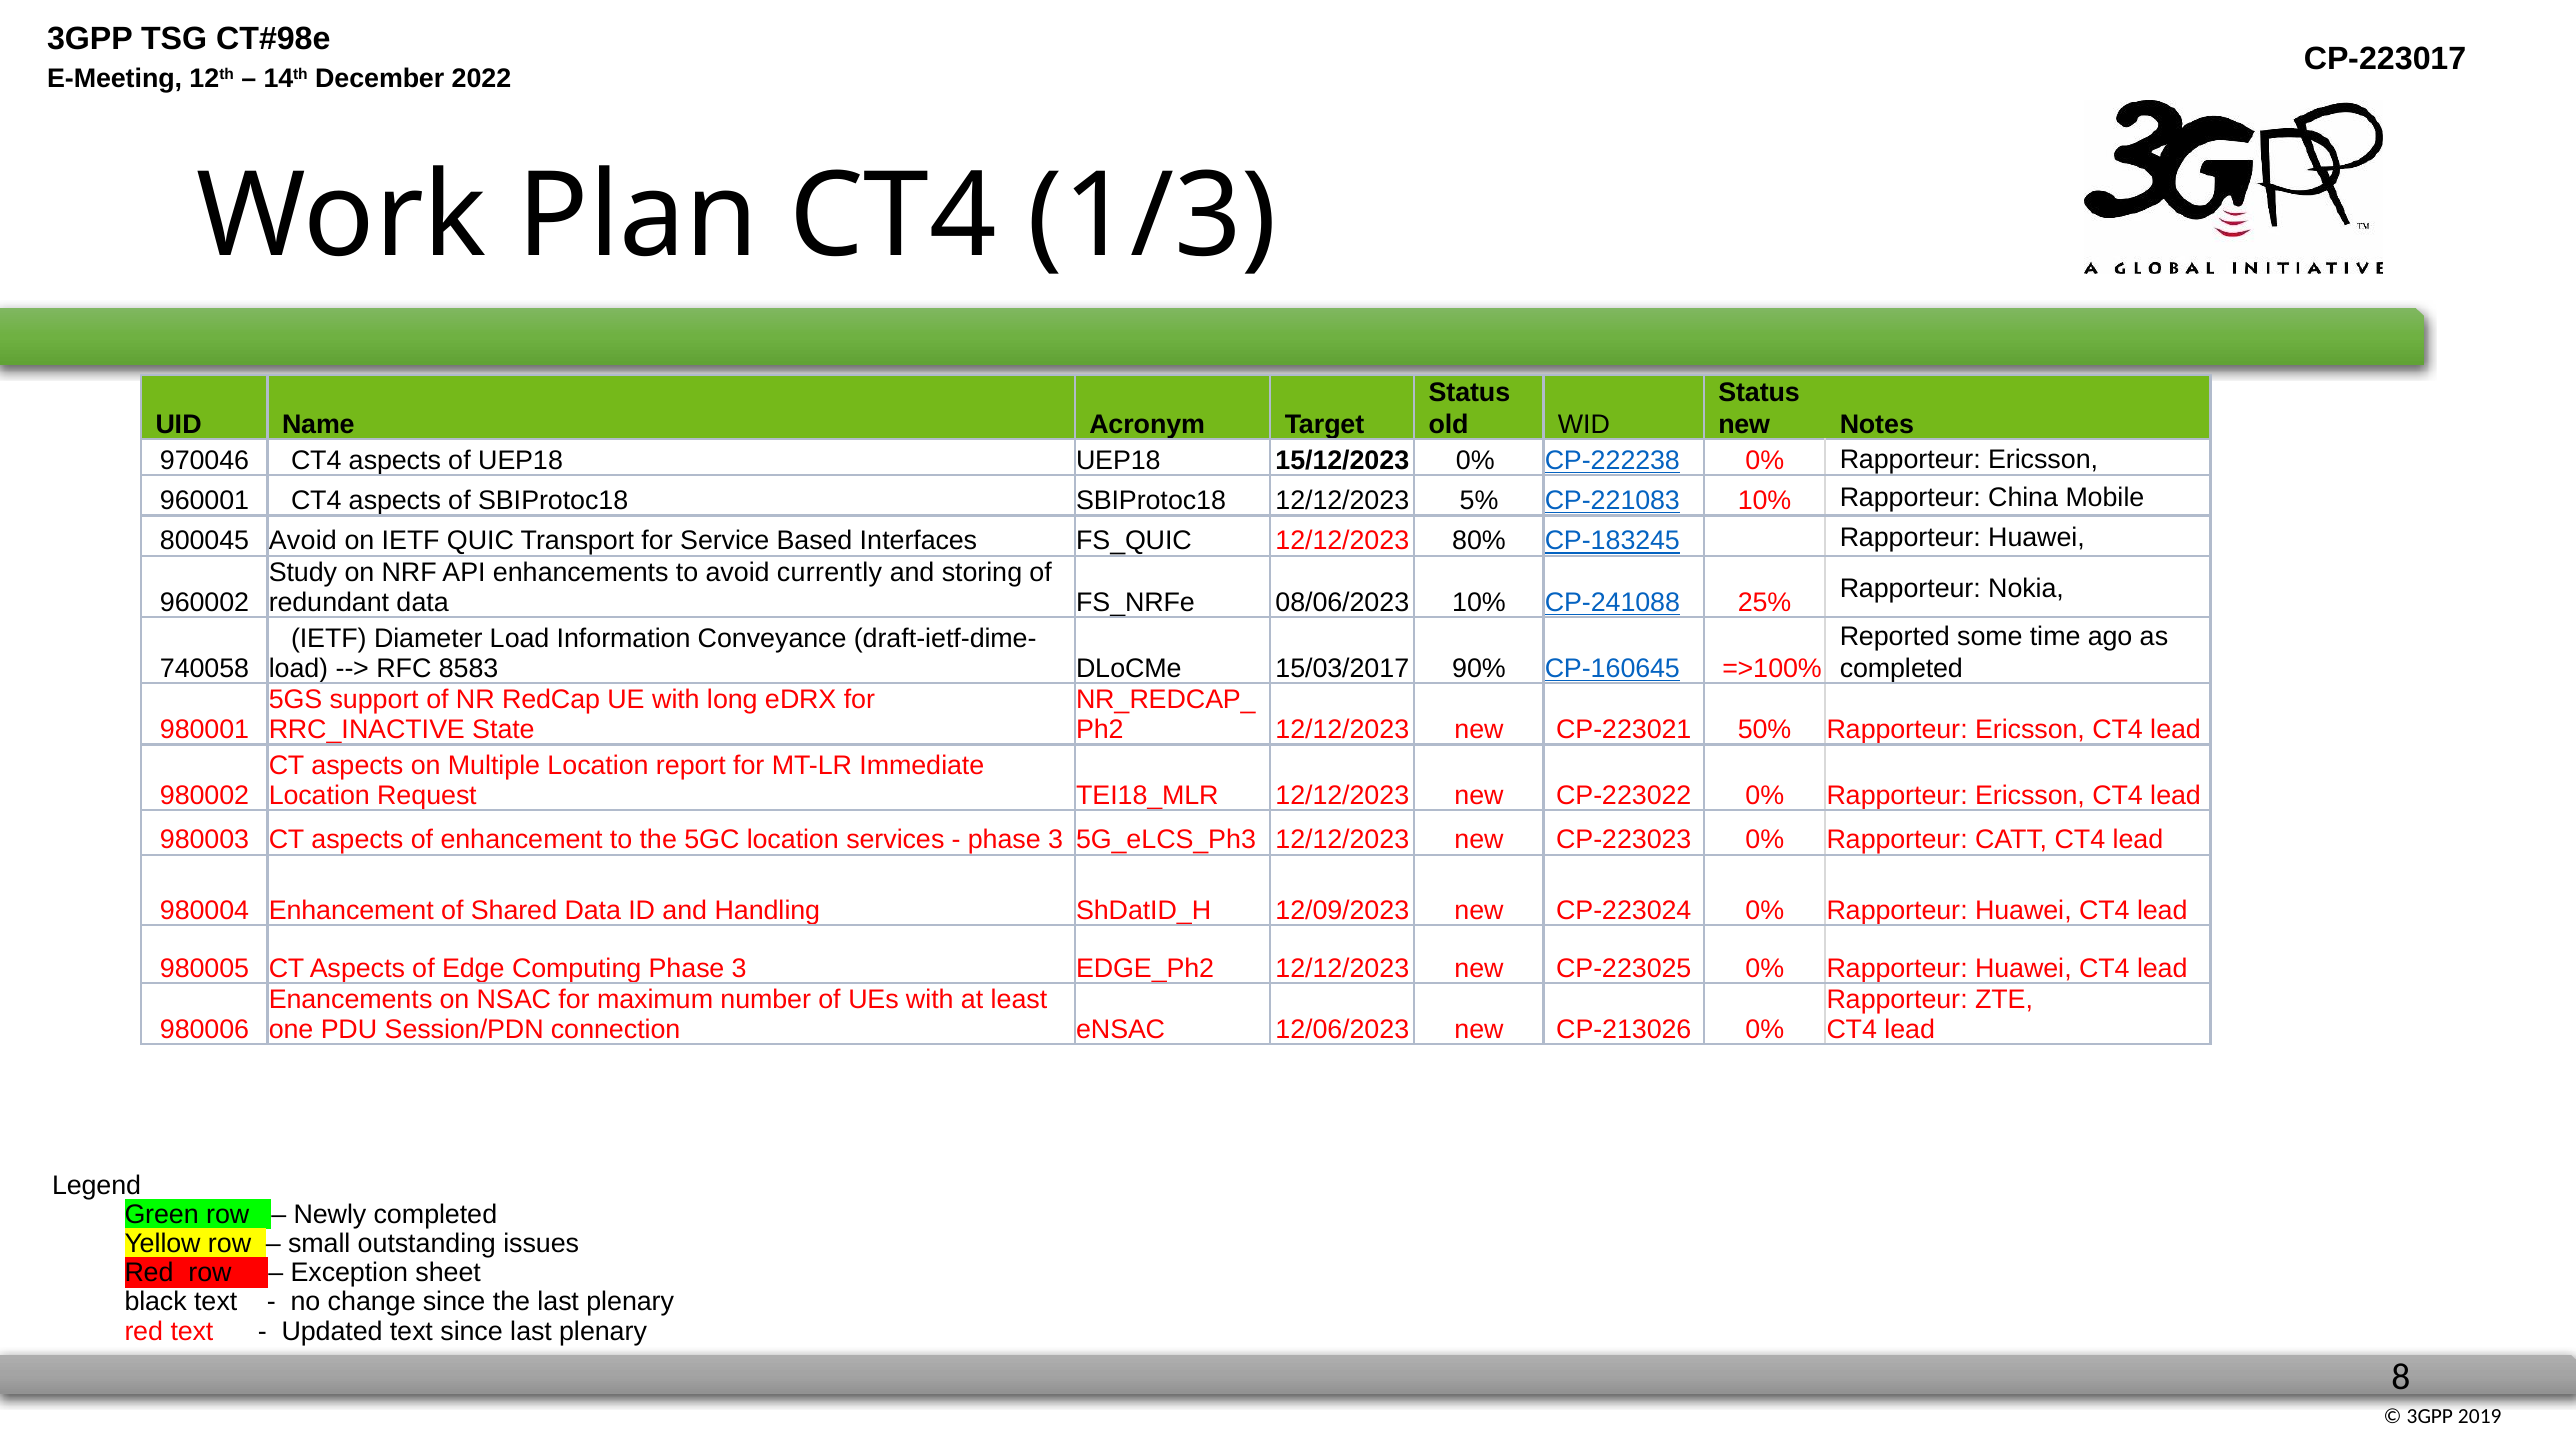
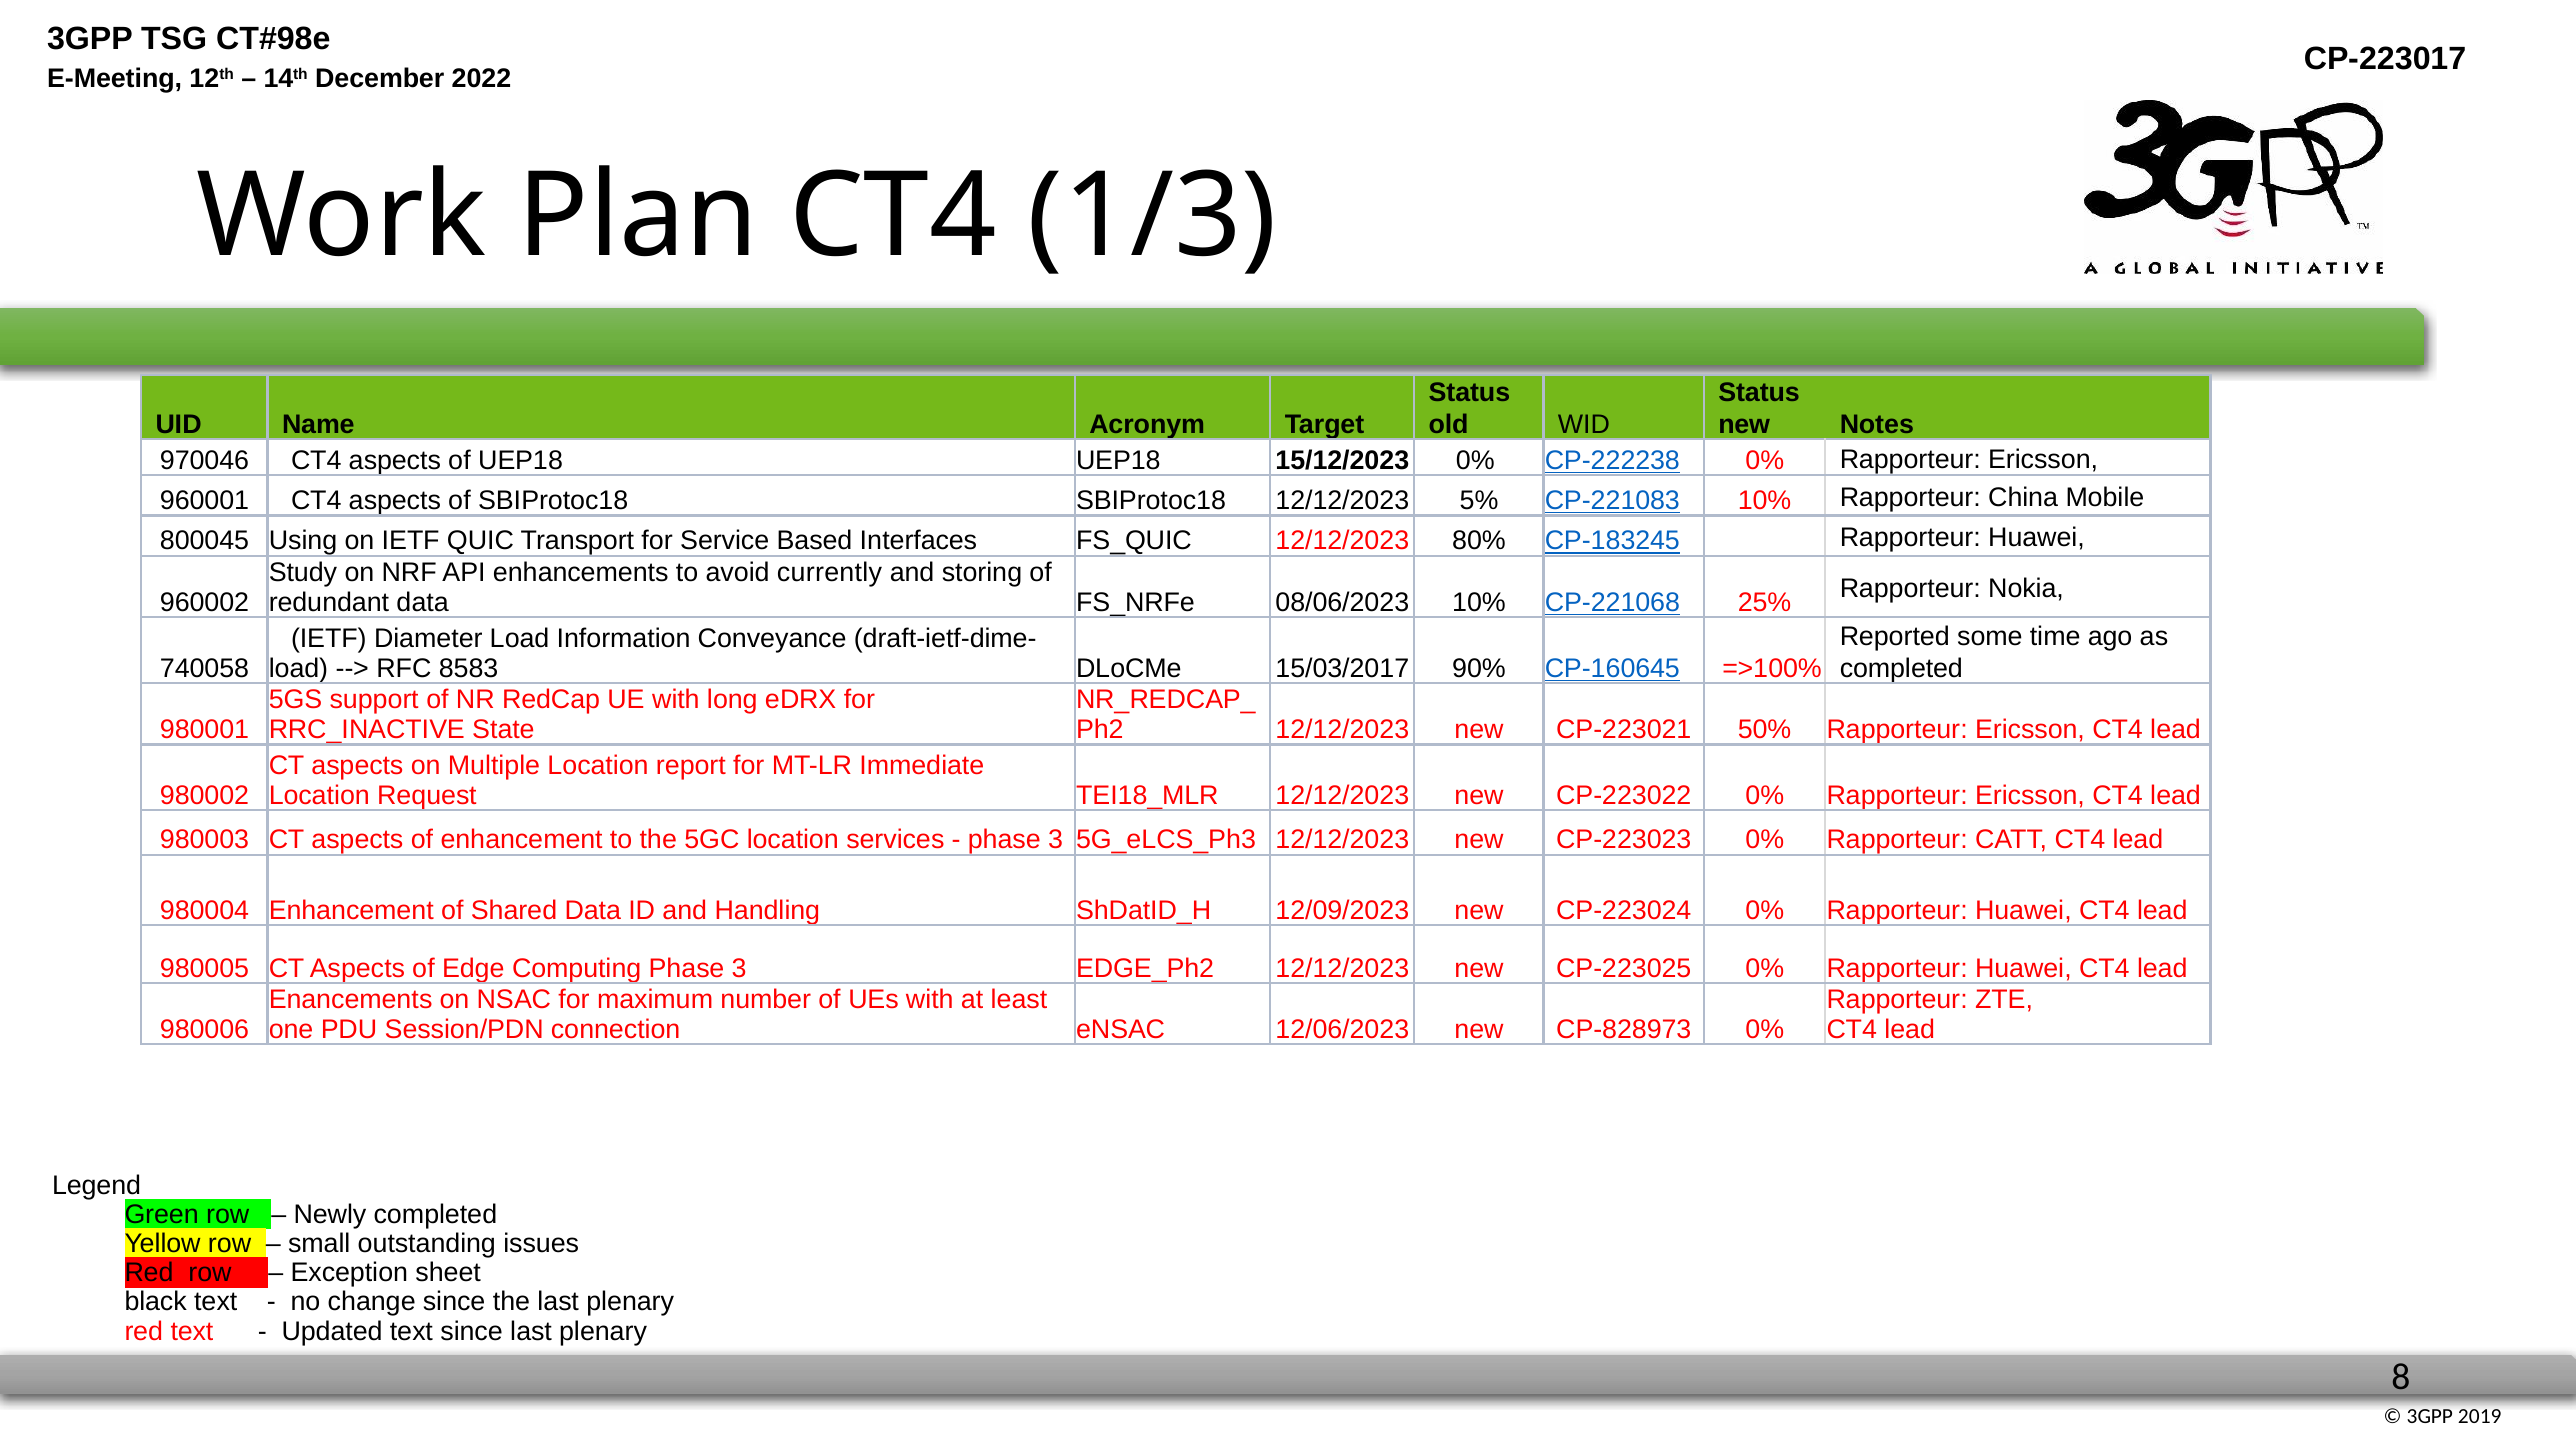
800045 Avoid: Avoid -> Using
CP-241088: CP-241088 -> CP-221068
CP-213026: CP-213026 -> CP-828973
